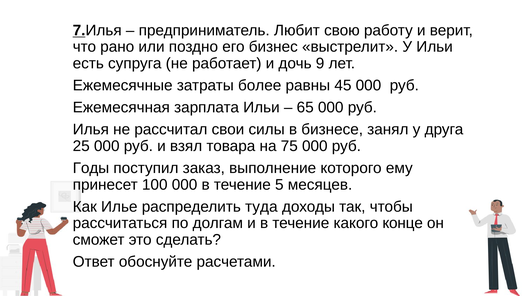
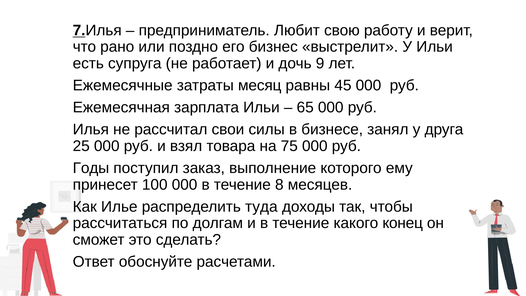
более: более -> месяц
5: 5 -> 8
конце: конце -> конец
